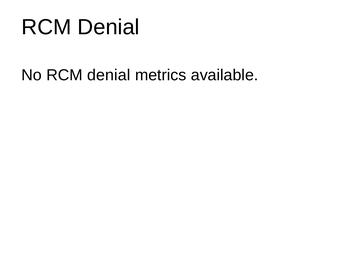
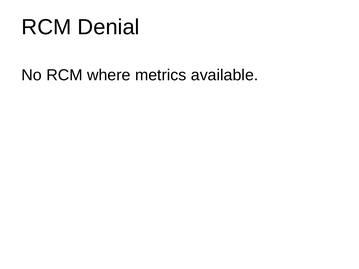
No RCM denial: denial -> where
